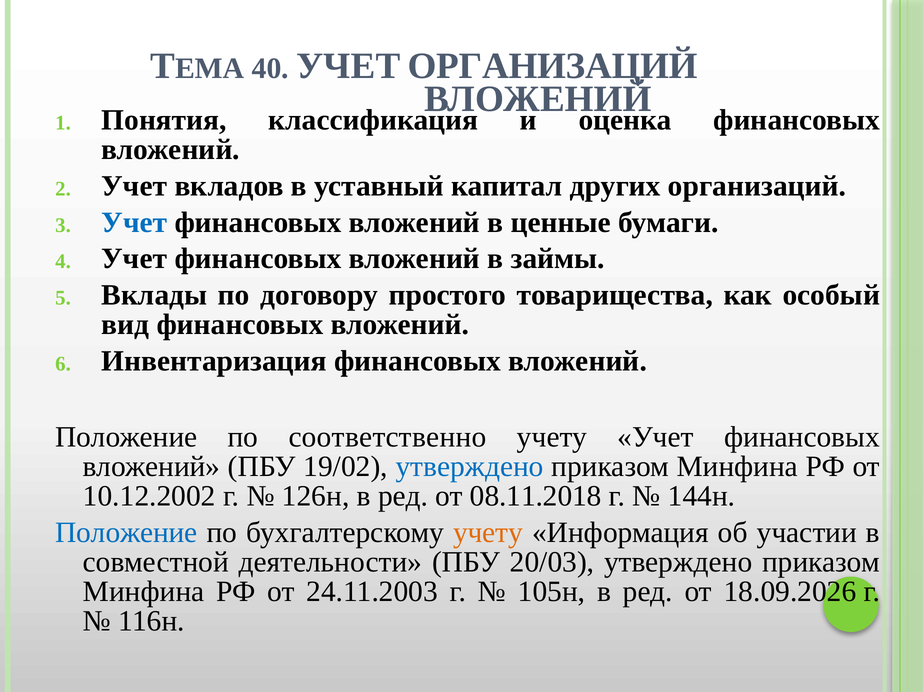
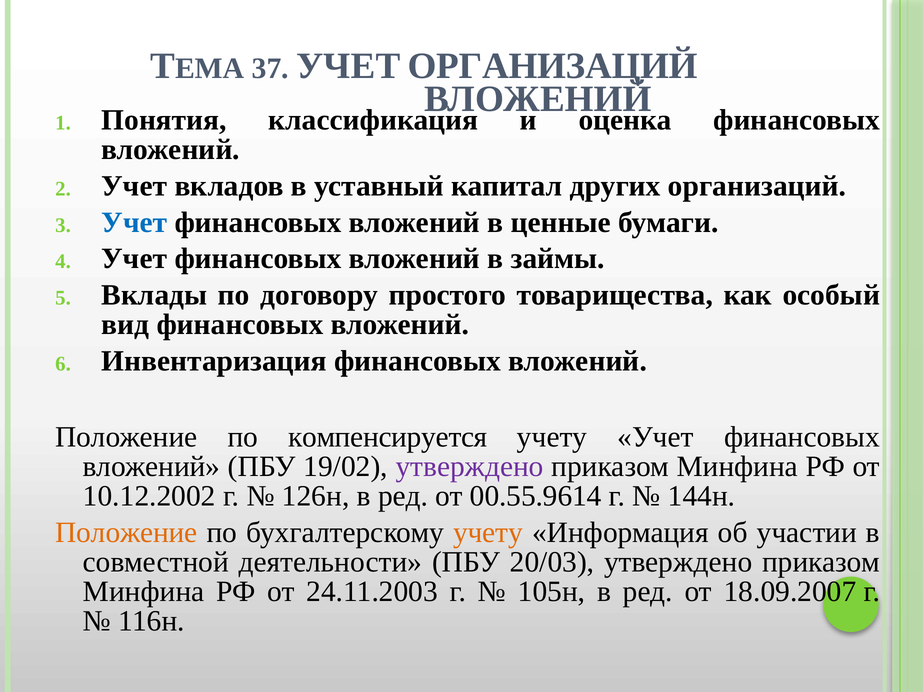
40: 40 -> 37
соответственно: соответственно -> компенсируется
утверждено at (470, 467) colour: blue -> purple
08.11.2018: 08.11.2018 -> 00.55.9614
Положение at (126, 533) colour: blue -> orange
18.09.2026: 18.09.2026 -> 18.09.2007
